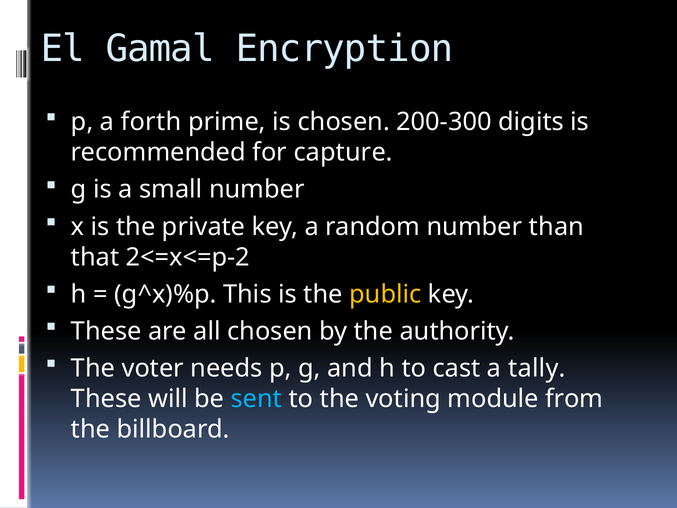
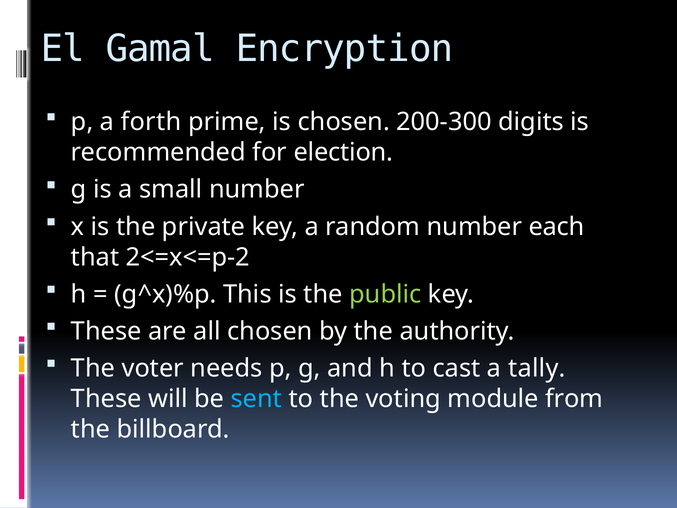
capture: capture -> election
than: than -> each
public colour: yellow -> light green
